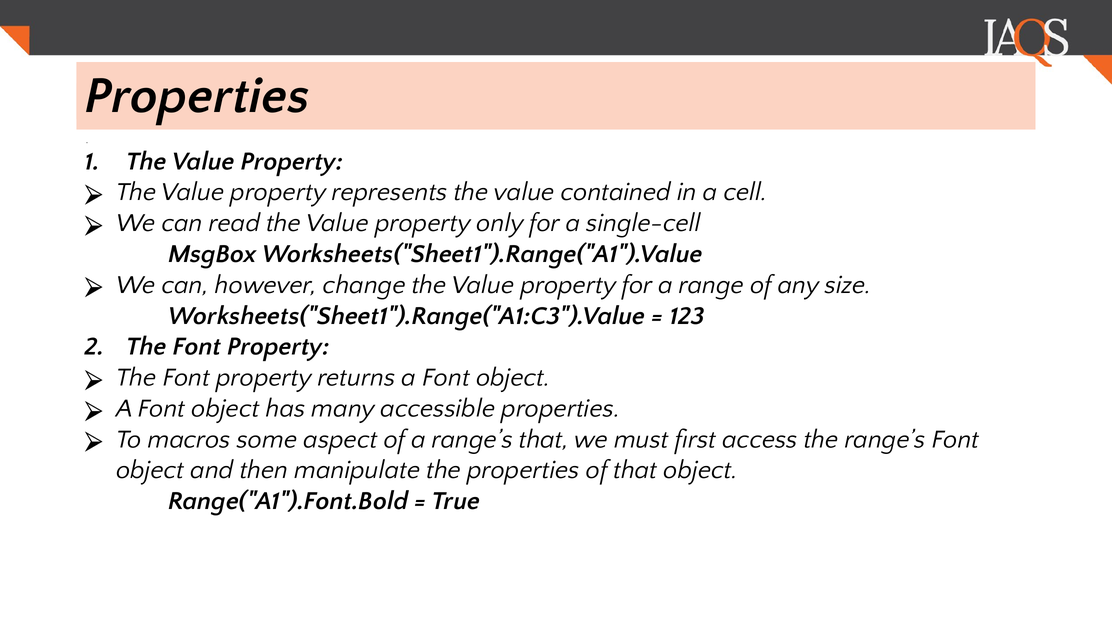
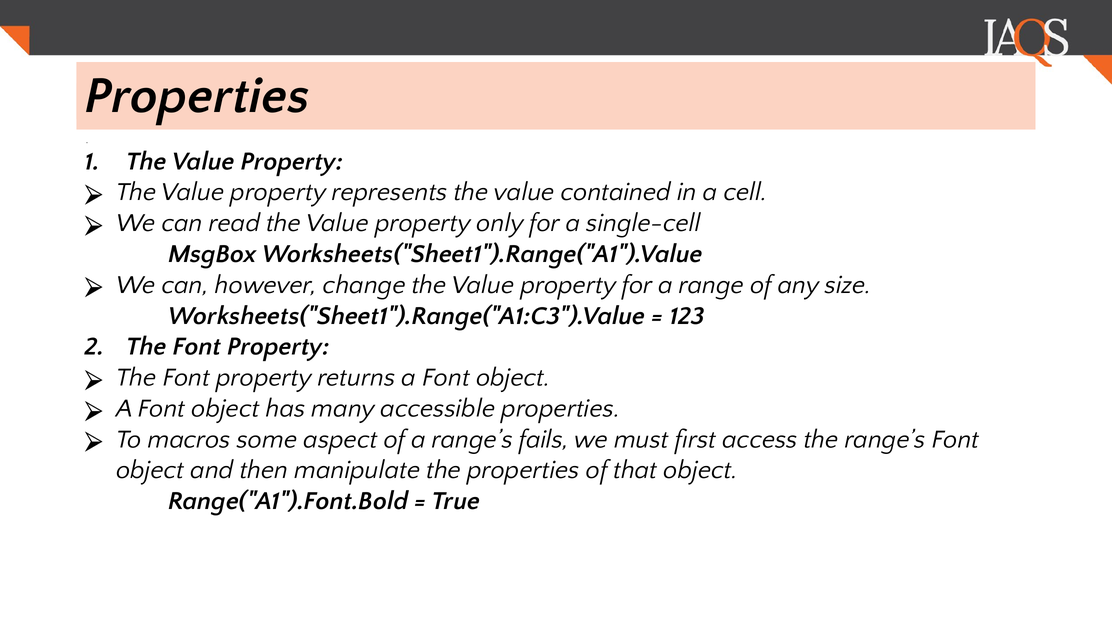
range’s that: that -> fails
